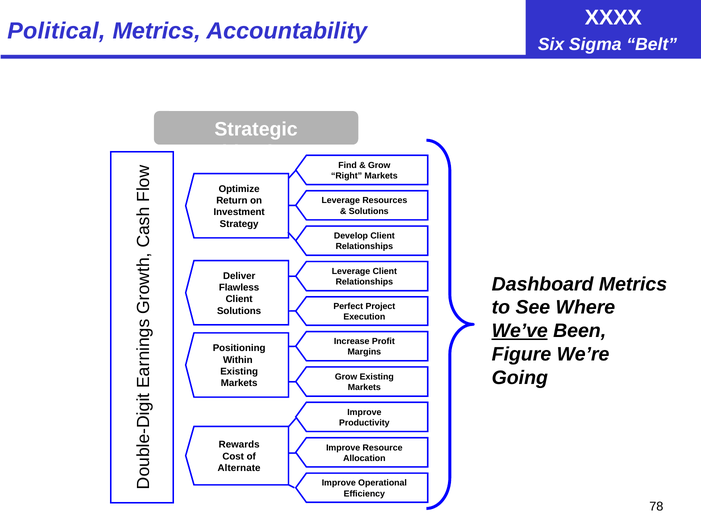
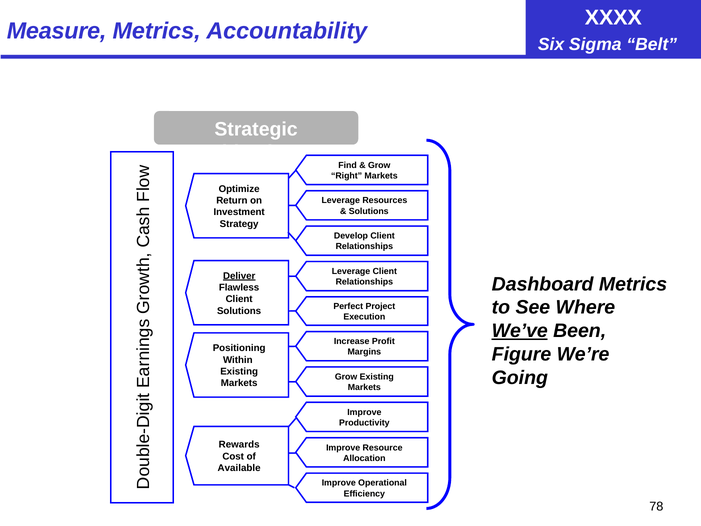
Political: Political -> Measure
Deliver underline: none -> present
Alternate: Alternate -> Available
